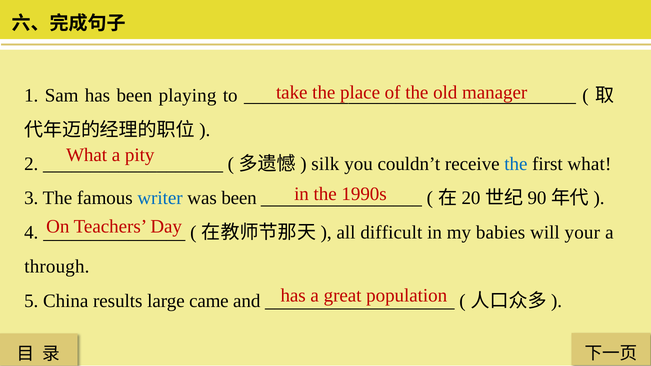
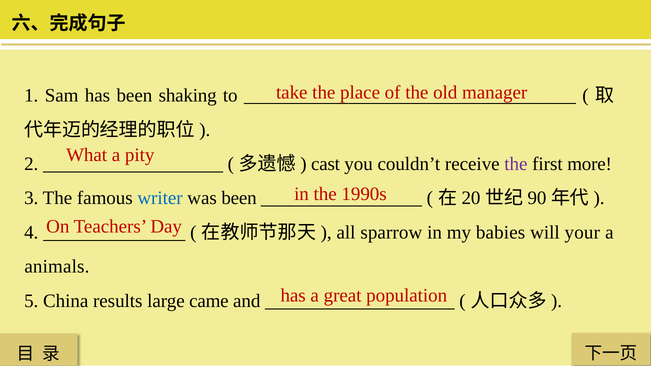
playing: playing -> shaking
silk: silk -> cast
the at (516, 164) colour: blue -> purple
first what: what -> more
difficult: difficult -> sparrow
through: through -> animals
